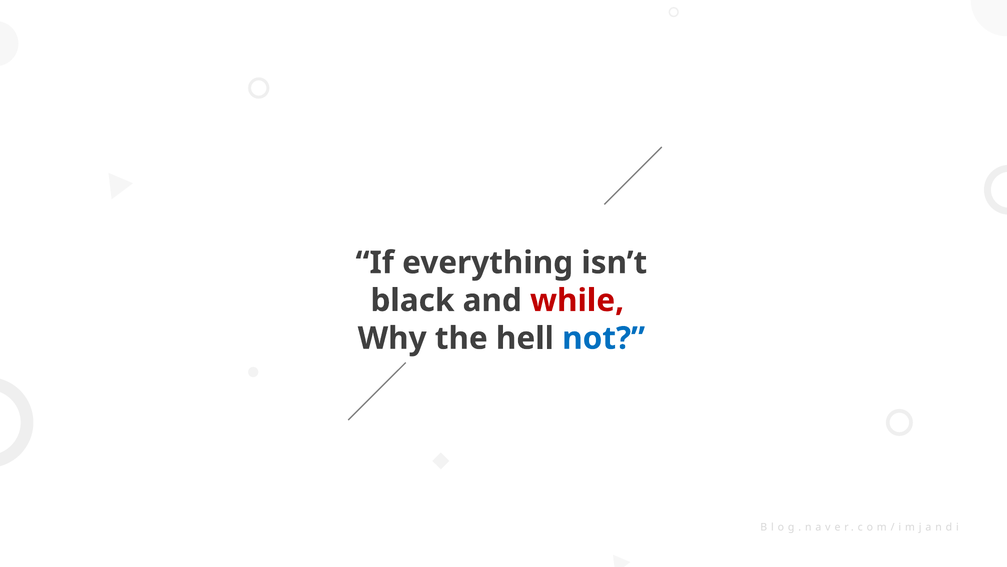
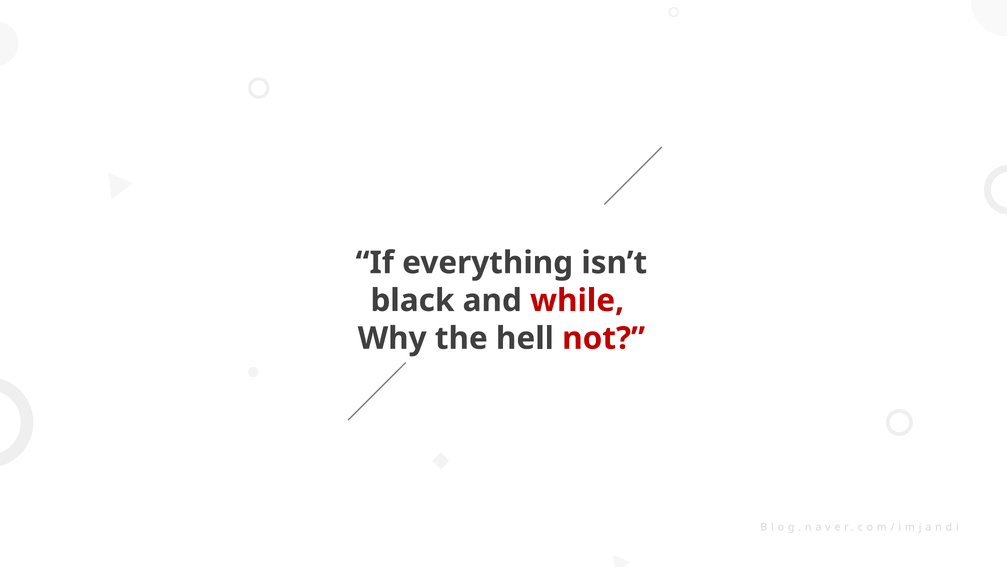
not colour: blue -> red
